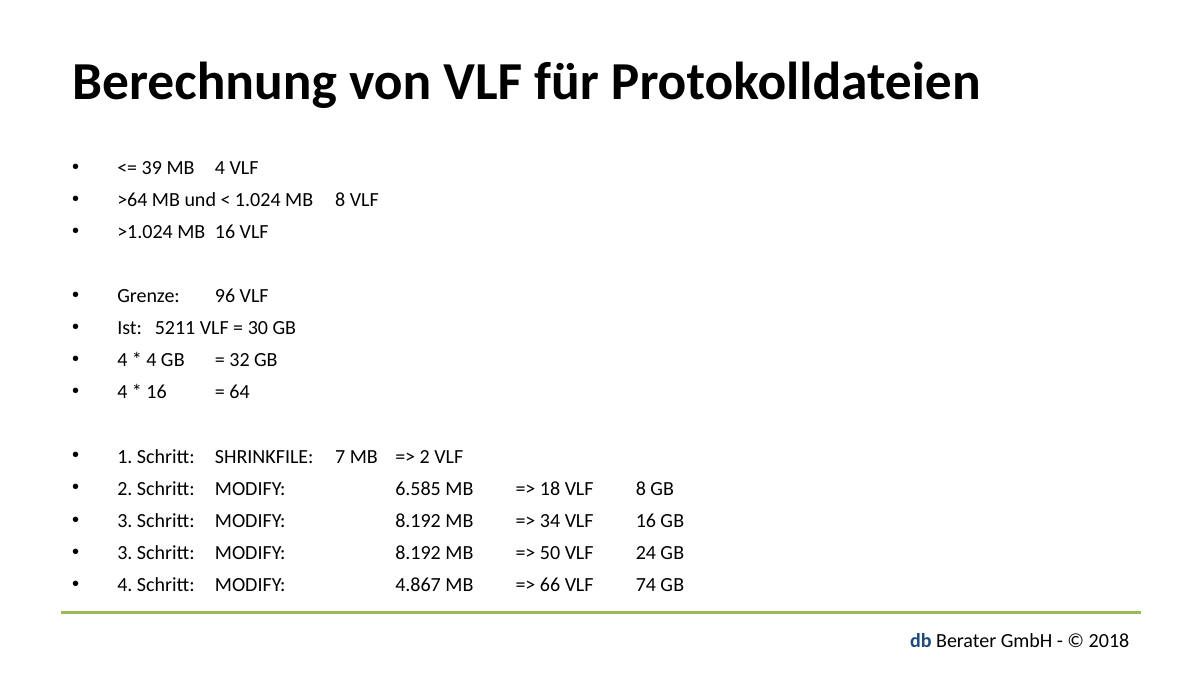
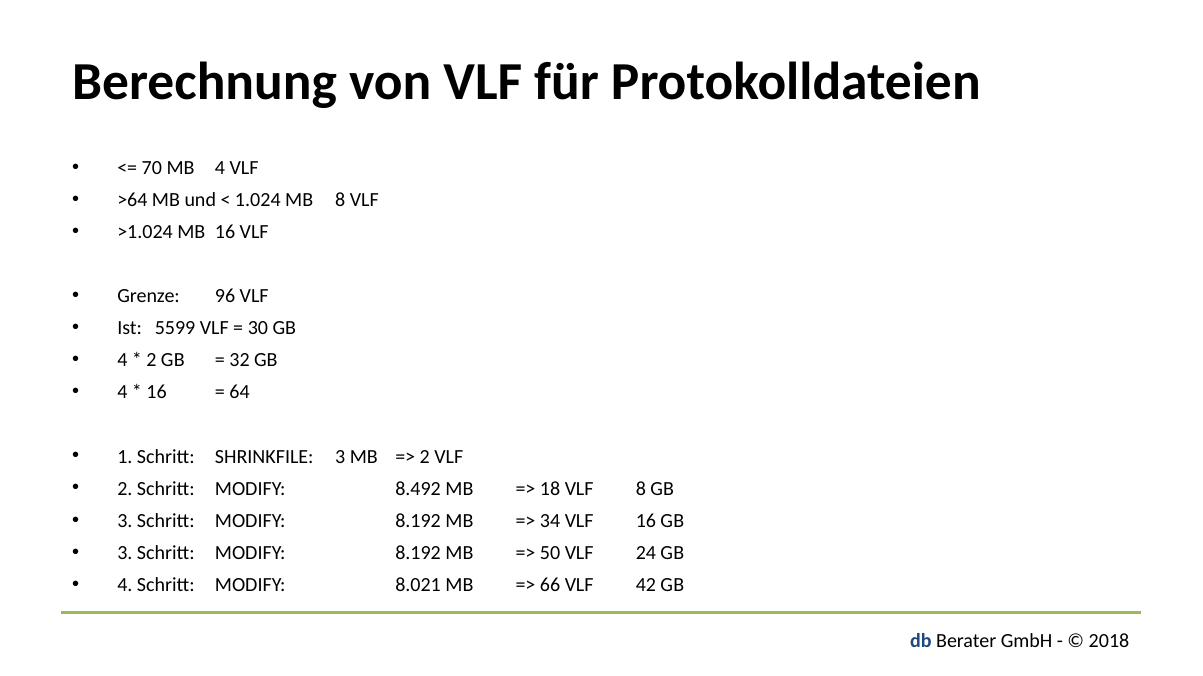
39: 39 -> 70
5211: 5211 -> 5599
4 at (151, 361): 4 -> 2
SHRINKFILE 7: 7 -> 3
6.585: 6.585 -> 8.492
4.867: 4.867 -> 8.021
74: 74 -> 42
